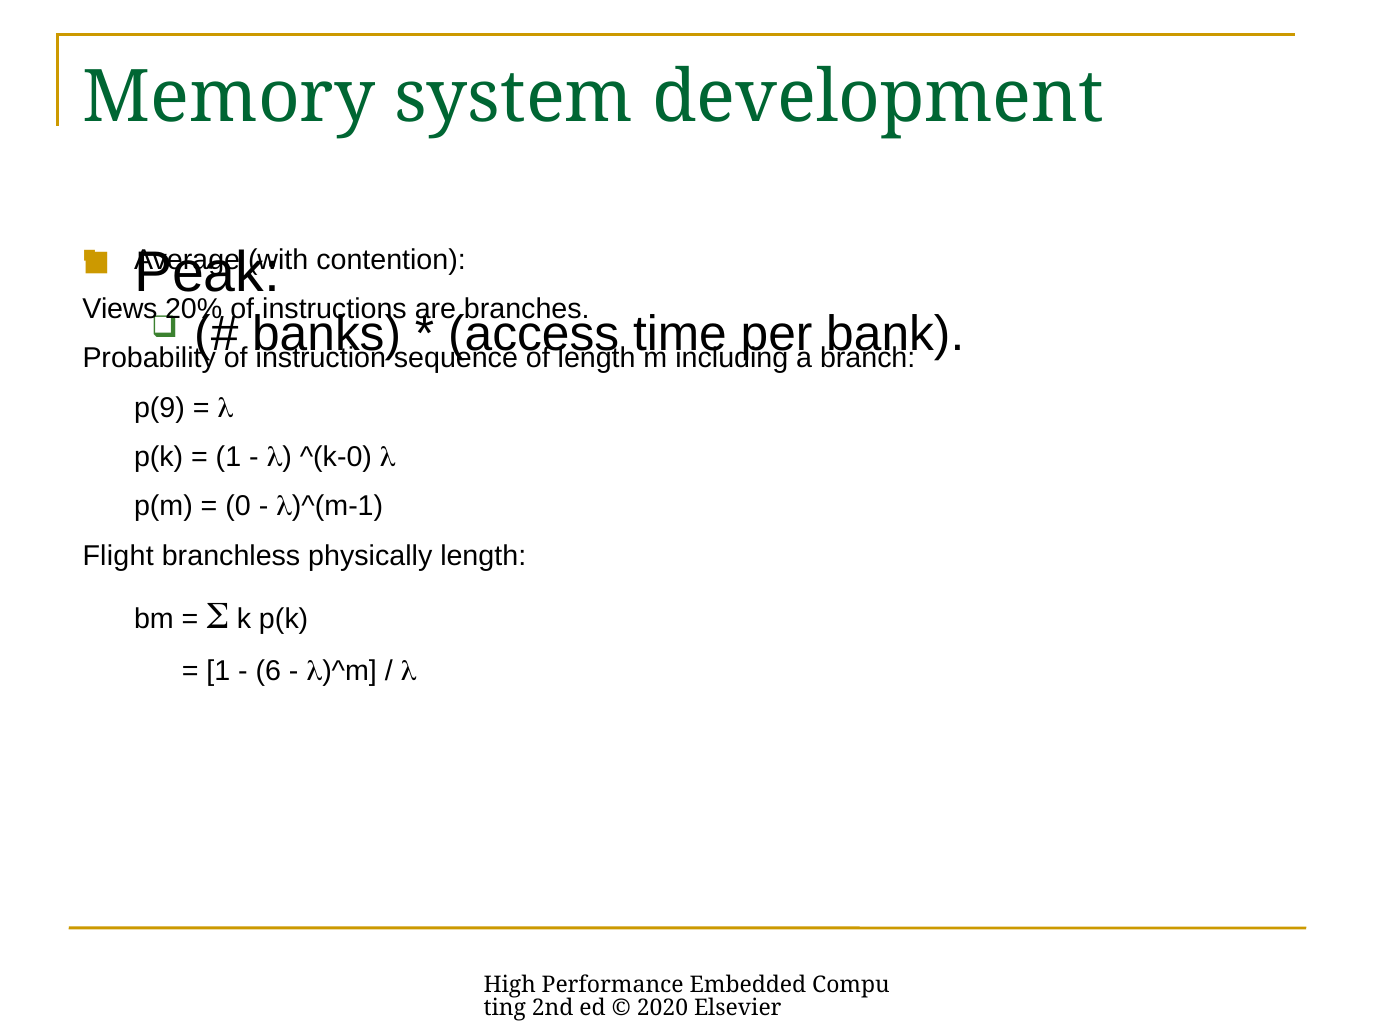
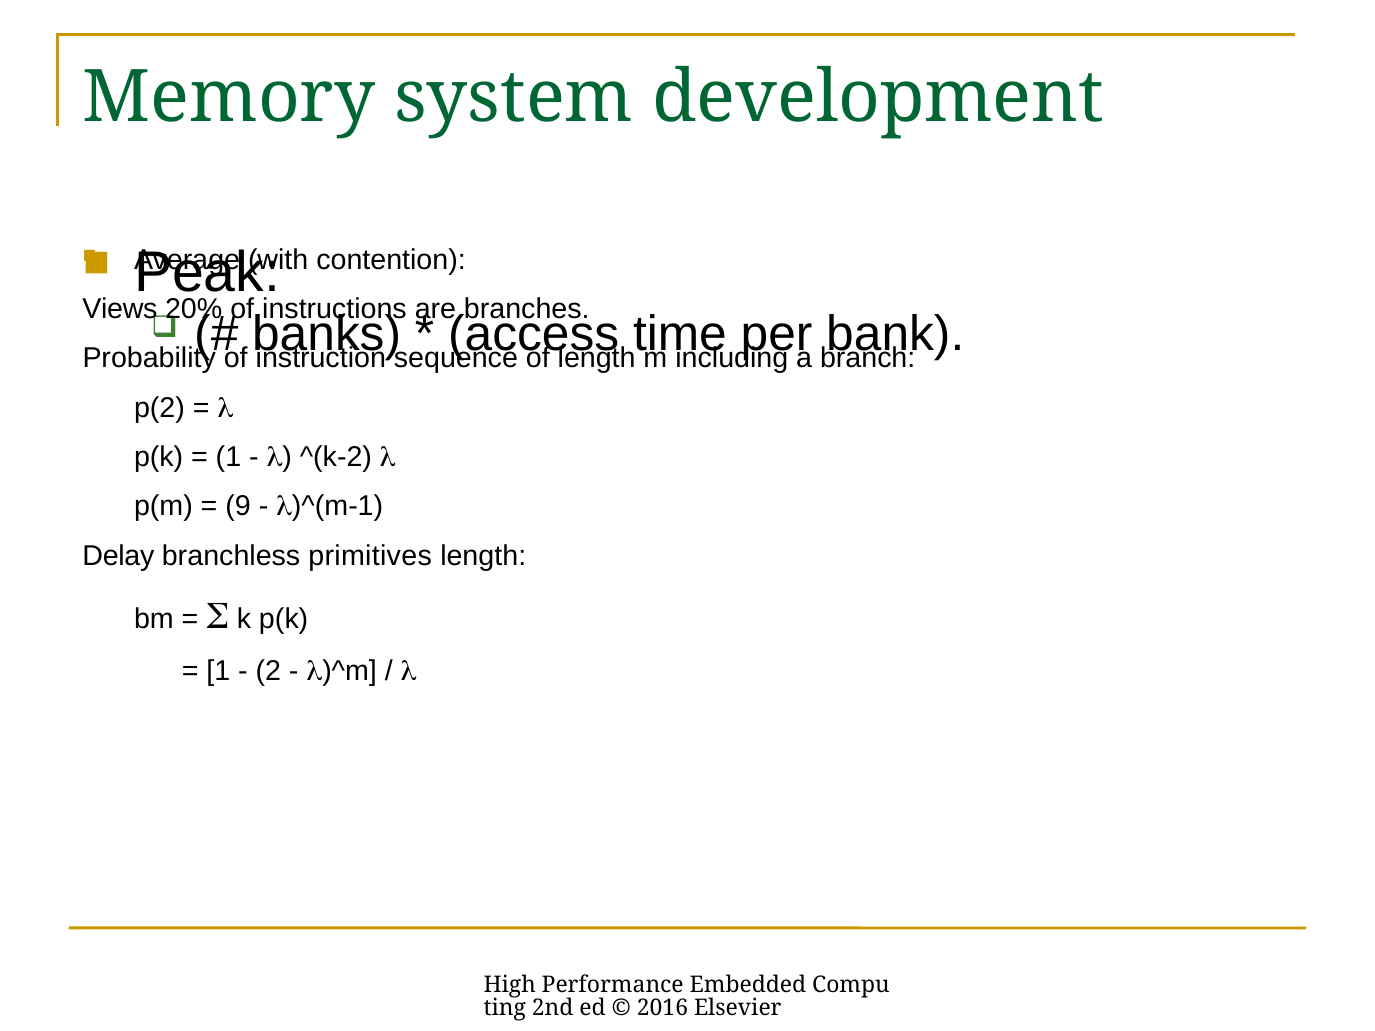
p(9: p(9 -> p(2
^(k-0: ^(k-0 -> ^(k-2
0: 0 -> 9
Flight: Flight -> Delay
physically: physically -> primitives
6: 6 -> 2
2020: 2020 -> 2016
